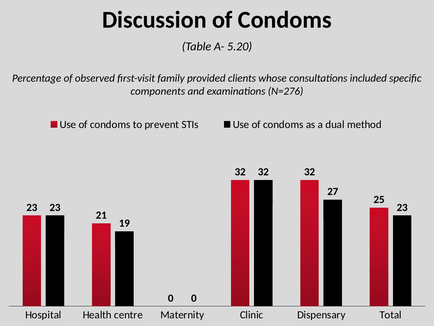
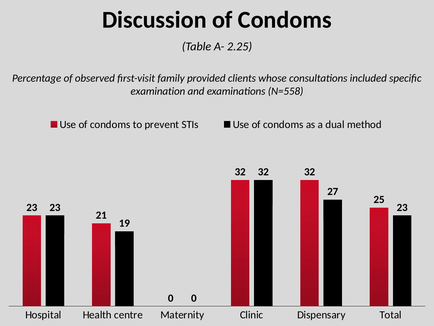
5.20: 5.20 -> 2.25
components: components -> examination
N=276: N=276 -> N=558
